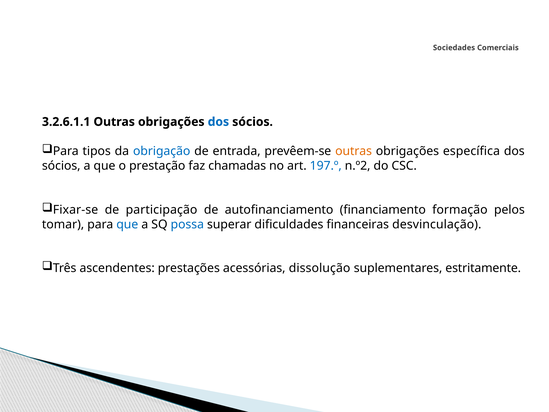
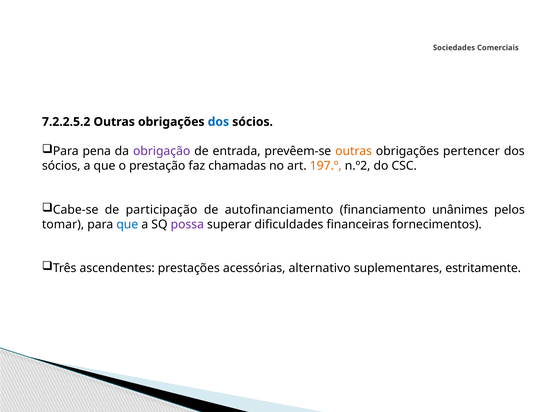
3.2.6.1.1: 3.2.6.1.1 -> 7.2.2.5.2
tipos: tipos -> pena
obrigação colour: blue -> purple
específica: específica -> pertencer
197.º colour: blue -> orange
Fixar-se: Fixar-se -> Cabe-se
formação: formação -> unânimes
possa colour: blue -> purple
desvinculação: desvinculação -> fornecimentos
dissolução: dissolução -> alternativo
